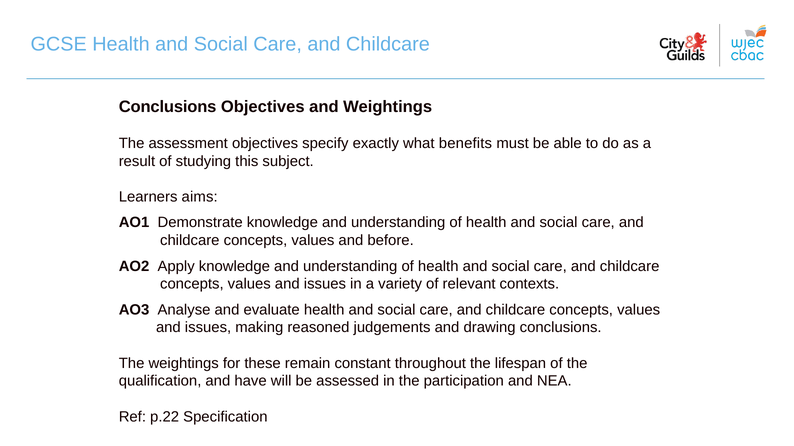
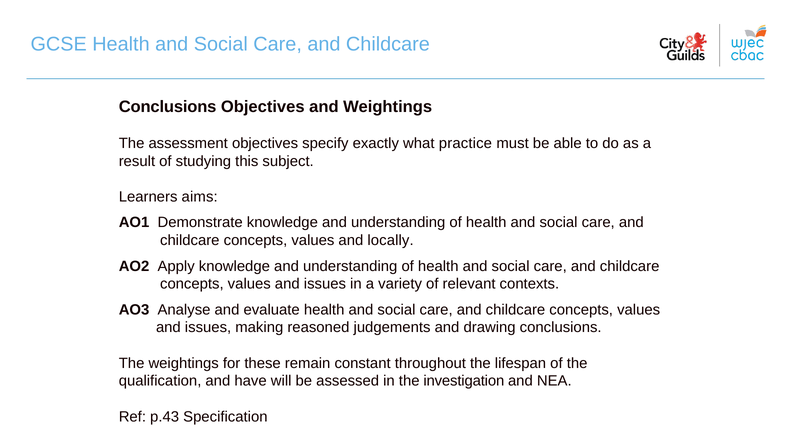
benefits: benefits -> practice
before: before -> locally
participation: participation -> investigation
p.22: p.22 -> p.43
